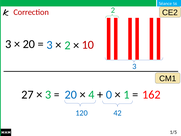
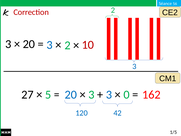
3 at (48, 94): 3 -> 5
4 at (91, 94): 4 -> 3
0 at (109, 94): 0 -> 3
1: 1 -> 0
